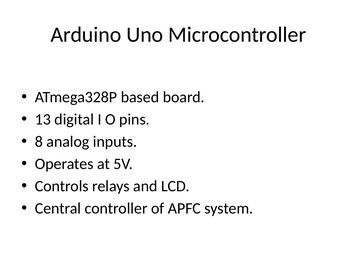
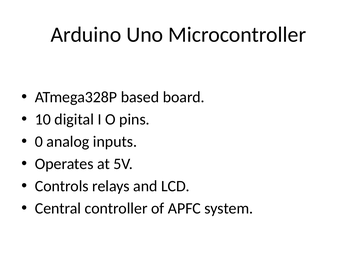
13: 13 -> 10
8: 8 -> 0
